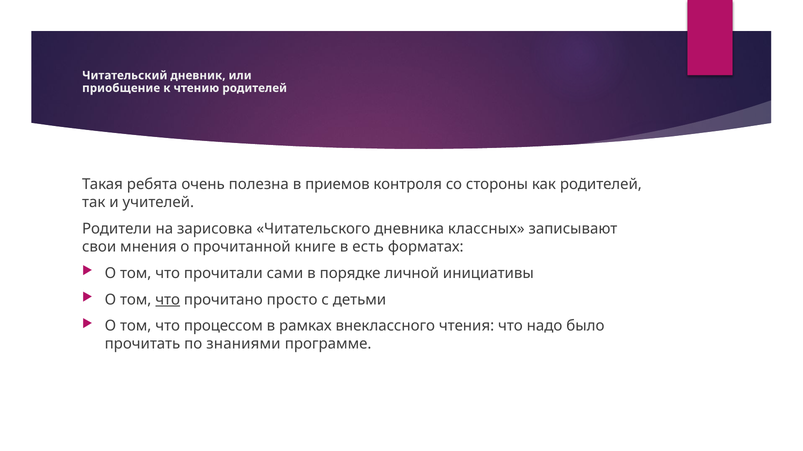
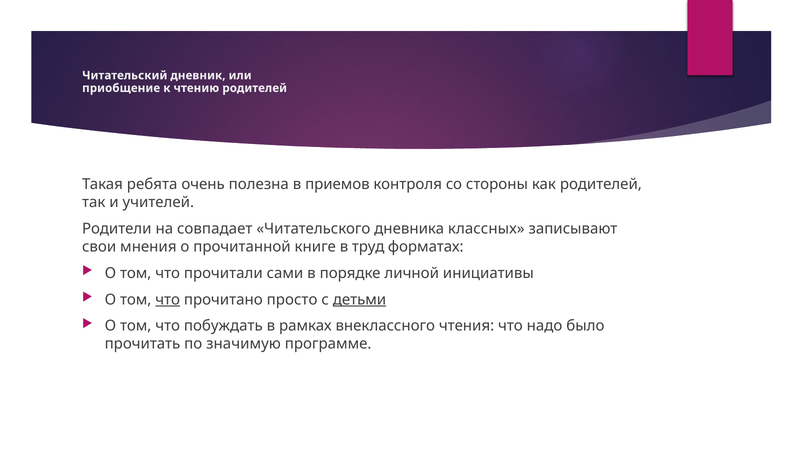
зарисовка: зарисовка -> совпадает
есть: есть -> труд
детьми underline: none -> present
процессом: процессом -> побуждать
знаниями: знаниями -> значимую
